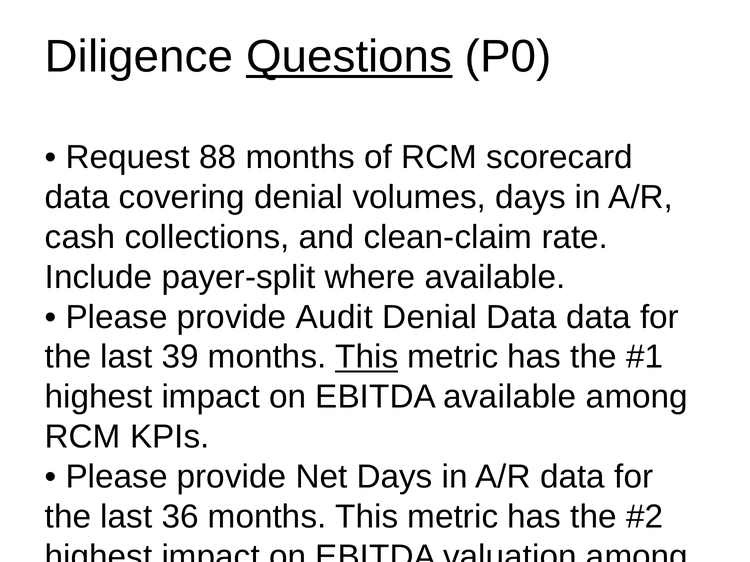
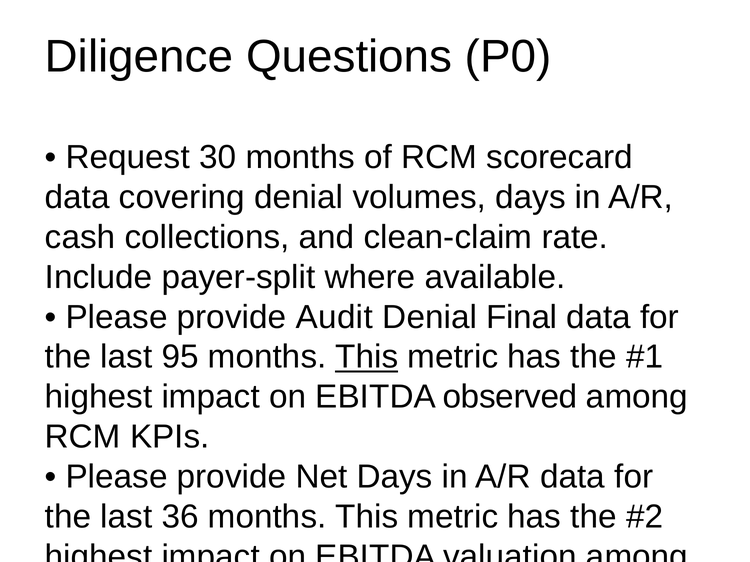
Questions underline: present -> none
88: 88 -> 30
Denial Data: Data -> Final
39: 39 -> 95
EBITDA available: available -> observed
